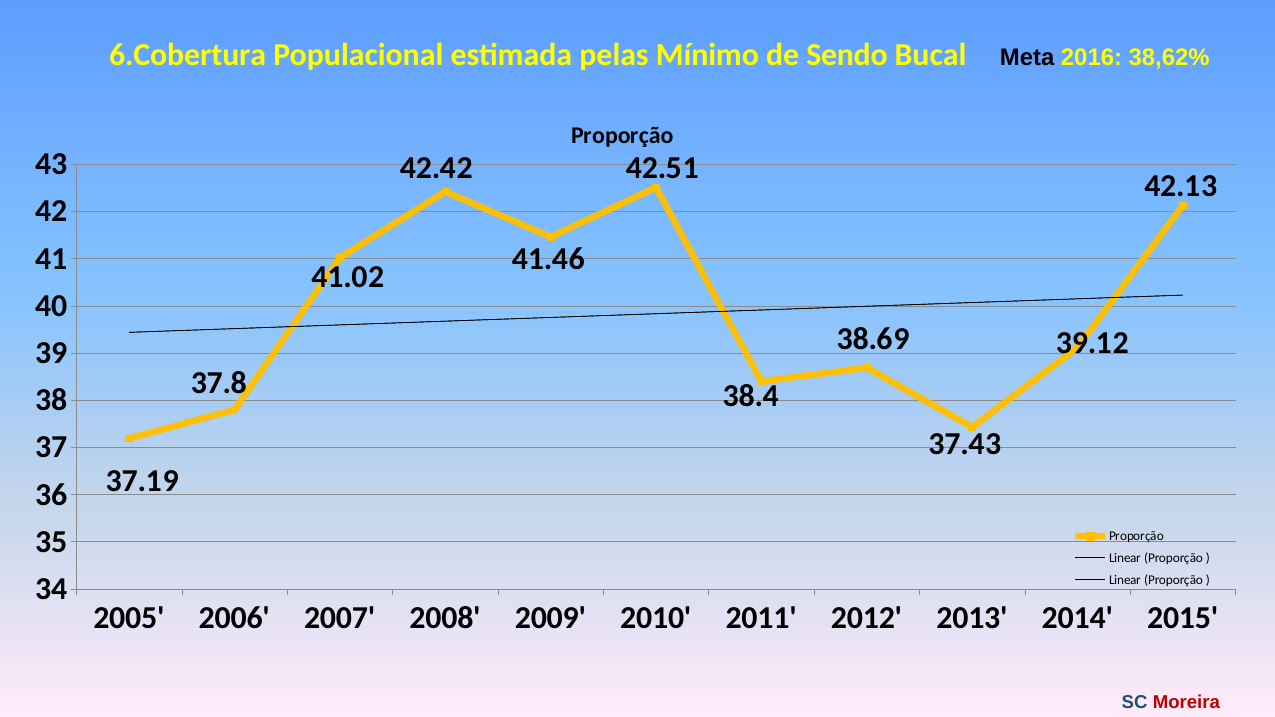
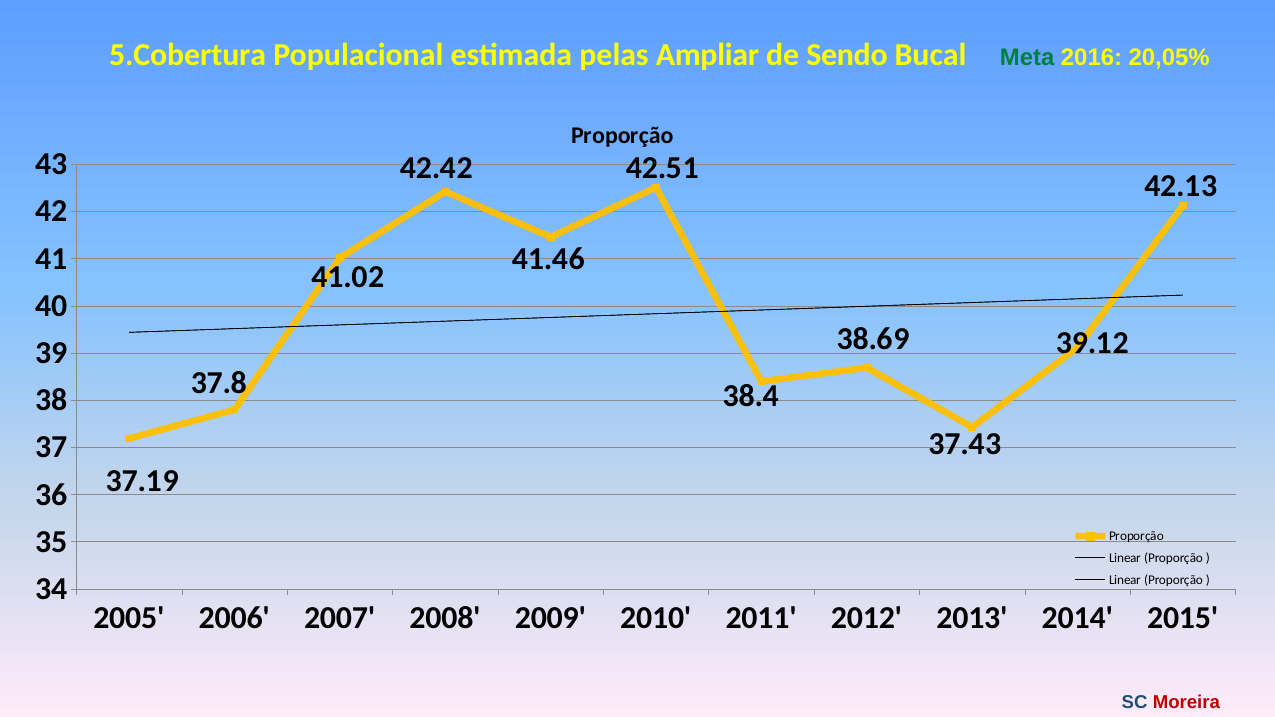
6.Cobertura: 6.Cobertura -> 5.Cobertura
Mínimo: Mínimo -> Ampliar
Meta colour: black -> green
38,62%: 38,62% -> 20,05%
